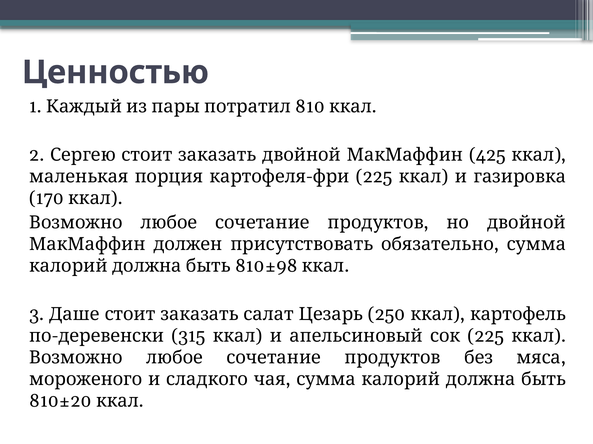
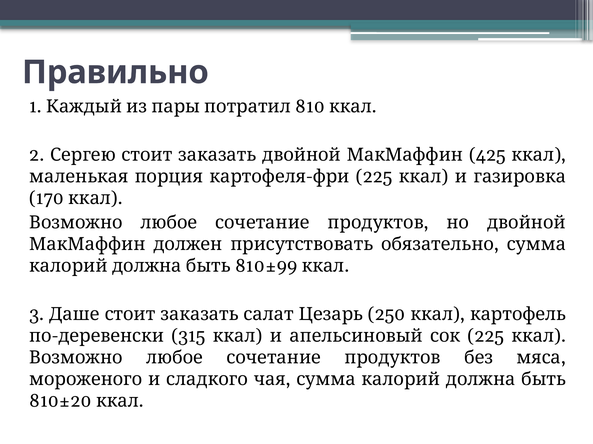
Ценностью: Ценностью -> Правильно
810±98: 810±98 -> 810±99
